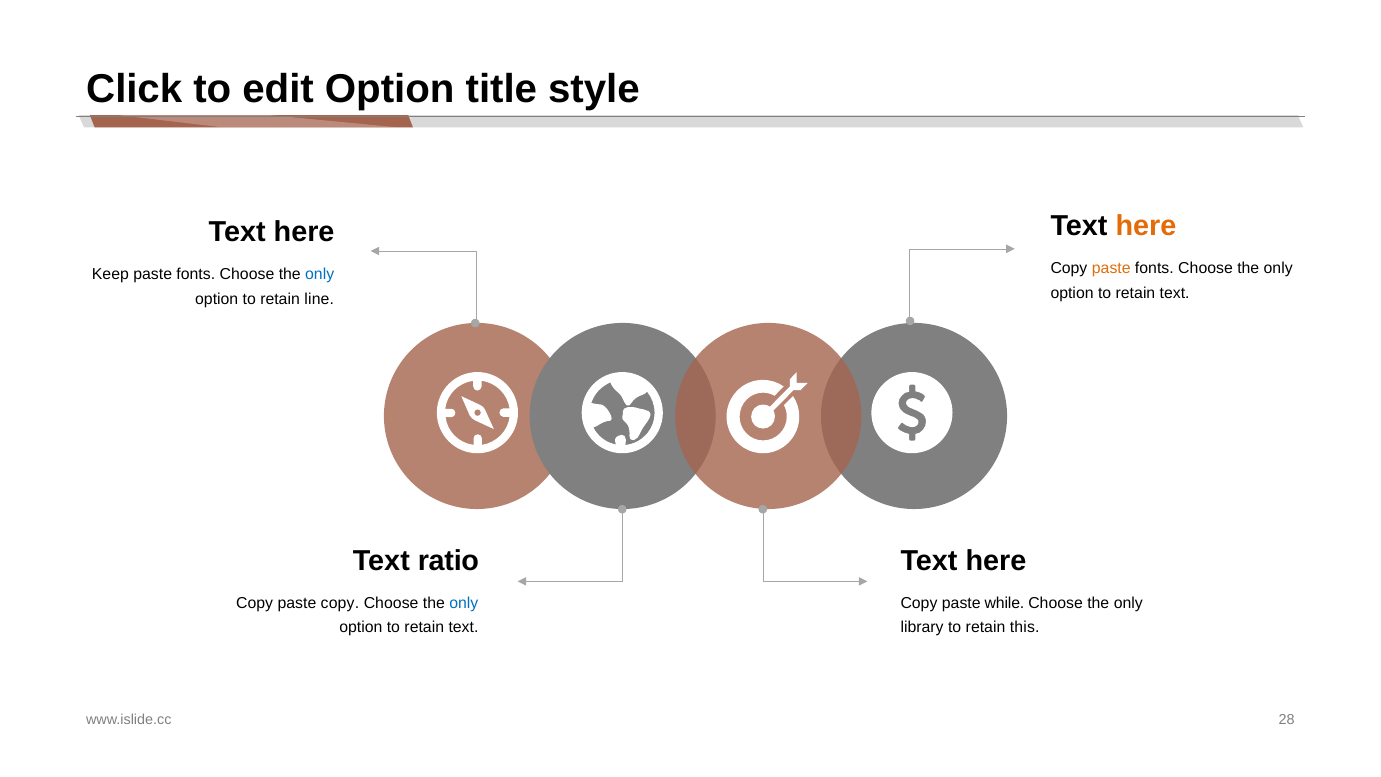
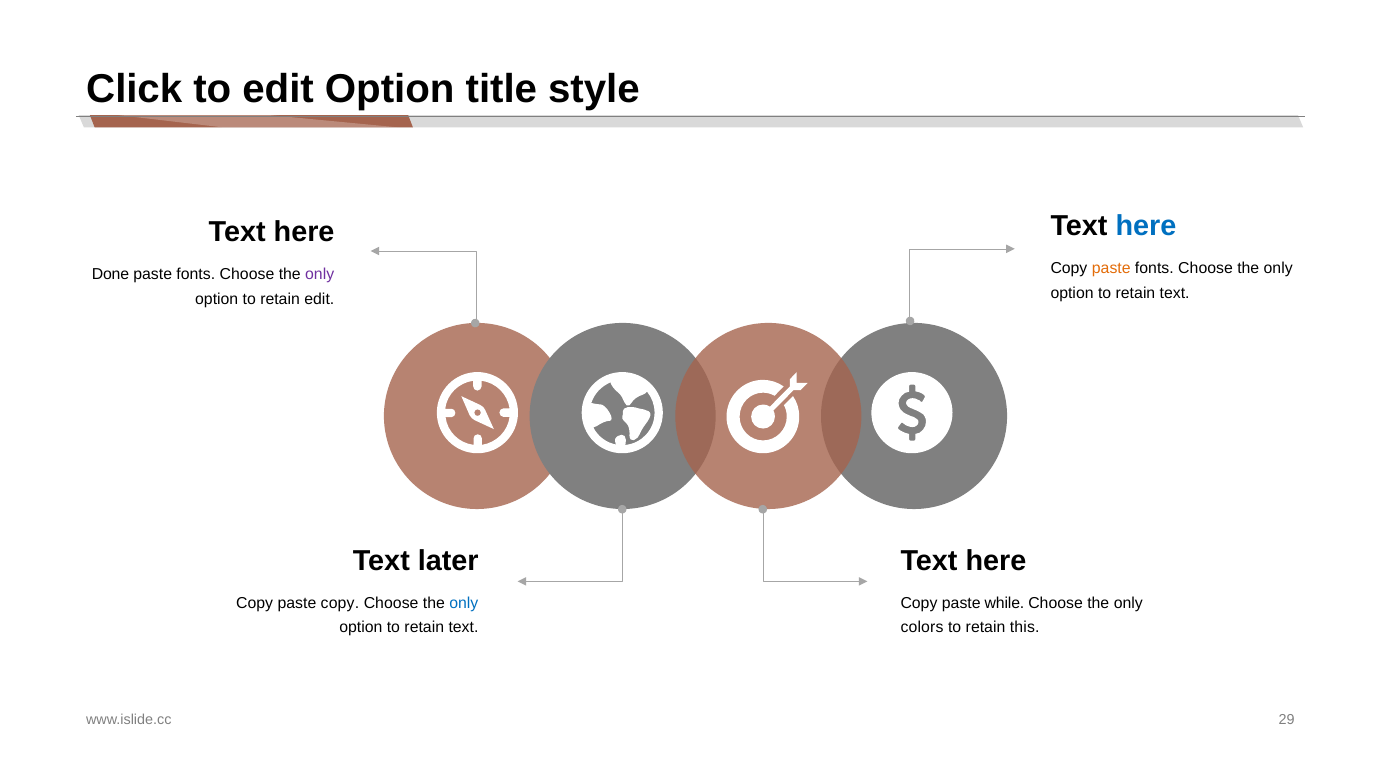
here at (1146, 226) colour: orange -> blue
Keep: Keep -> Done
only at (320, 274) colour: blue -> purple
retain line: line -> edit
ratio: ratio -> later
library: library -> colors
28: 28 -> 29
